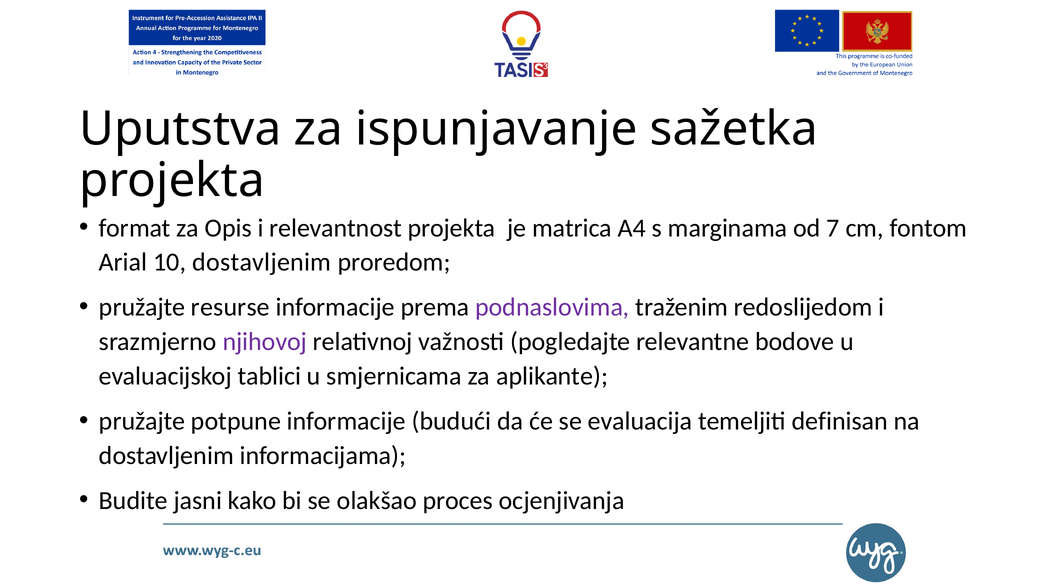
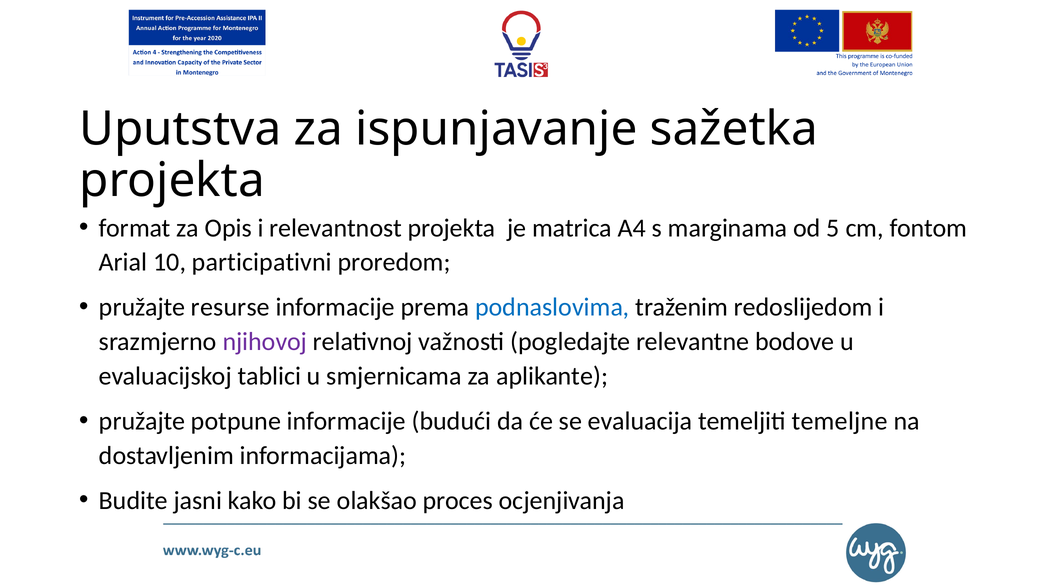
7: 7 -> 5
10 dostavljenim: dostavljenim -> participativni
podnaslovima colour: purple -> blue
definisan: definisan -> temeljne
